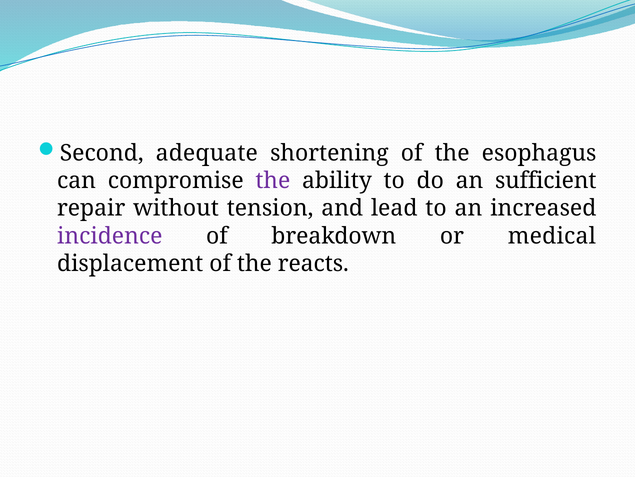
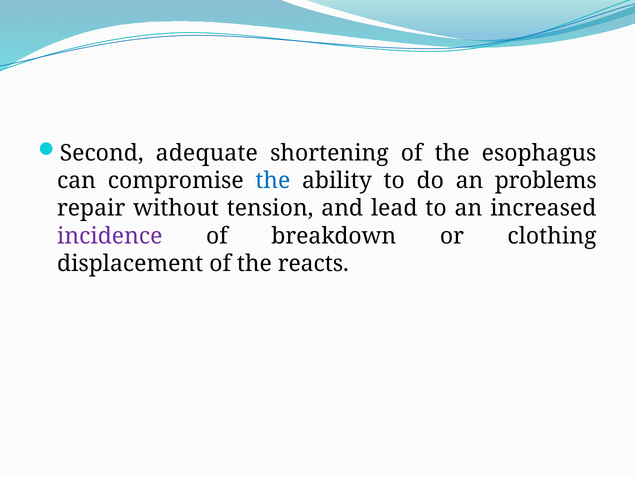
the at (273, 181) colour: purple -> blue
sufficient: sufficient -> problems
medical: medical -> clothing
